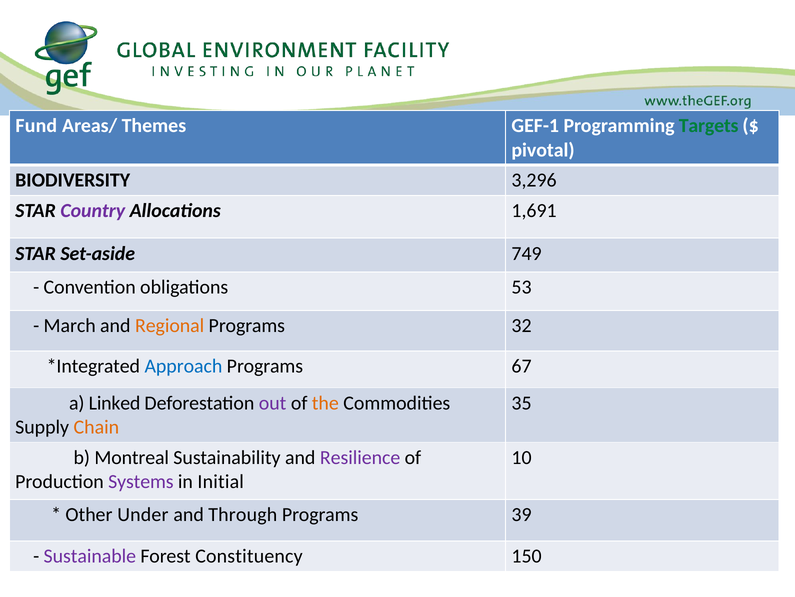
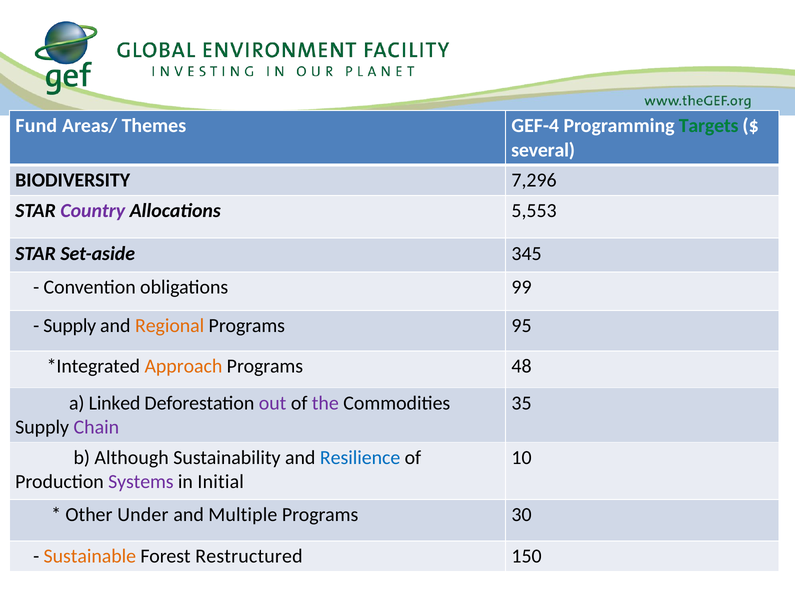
GEF-1: GEF-1 -> GEF-4
pivotal: pivotal -> several
3,296: 3,296 -> 7,296
1,691: 1,691 -> 5,553
749: 749 -> 345
53: 53 -> 99
March at (70, 325): March -> Supply
32: 32 -> 95
Approach colour: blue -> orange
67: 67 -> 48
the colour: orange -> purple
Chain colour: orange -> purple
Montreal: Montreal -> Although
Resilience colour: purple -> blue
Through: Through -> Multiple
39: 39 -> 30
Sustainable colour: purple -> orange
Constituency: Constituency -> Restructured
